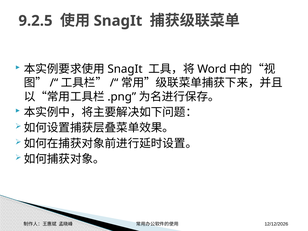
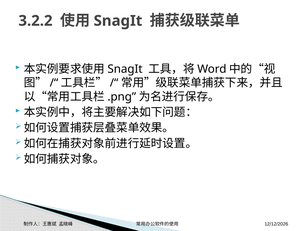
9.2.5: 9.2.5 -> 3.2.2
